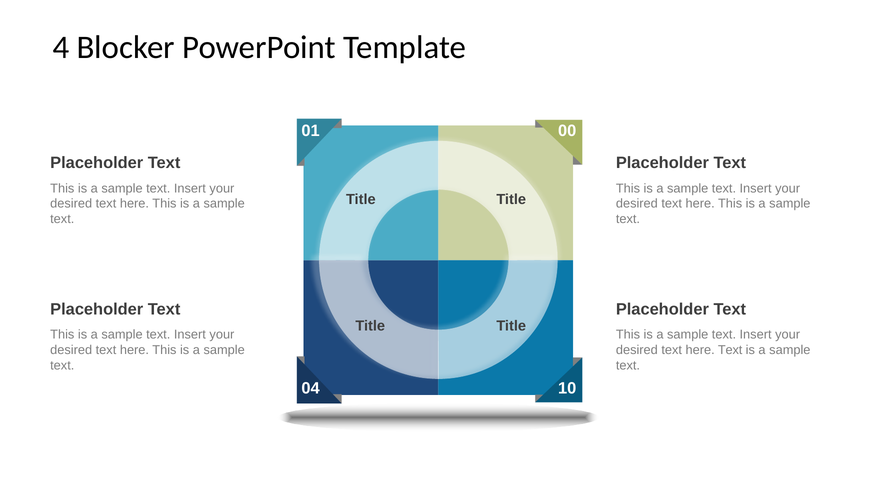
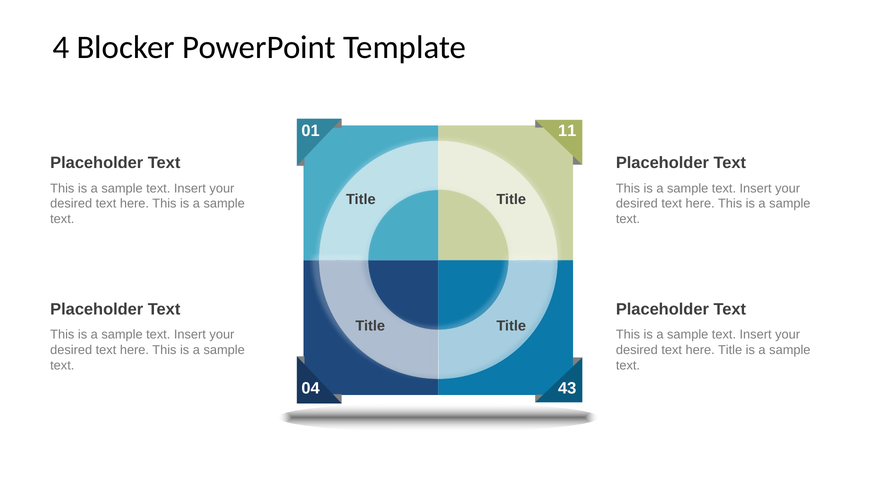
00: 00 -> 11
here Text: Text -> Title
10: 10 -> 43
